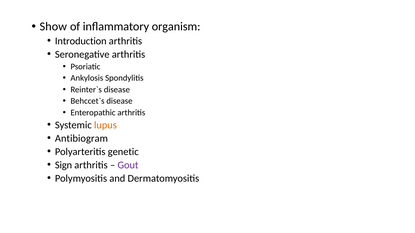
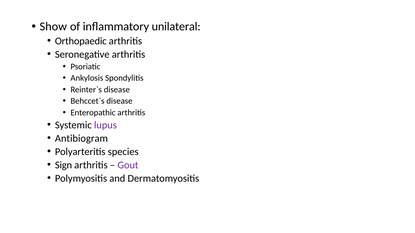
organism: organism -> unilateral
Introduction: Introduction -> Orthopaedic
lupus colour: orange -> purple
genetic: genetic -> species
